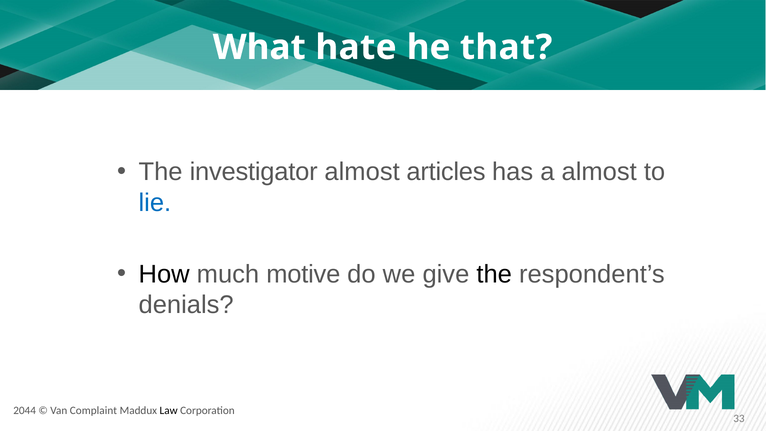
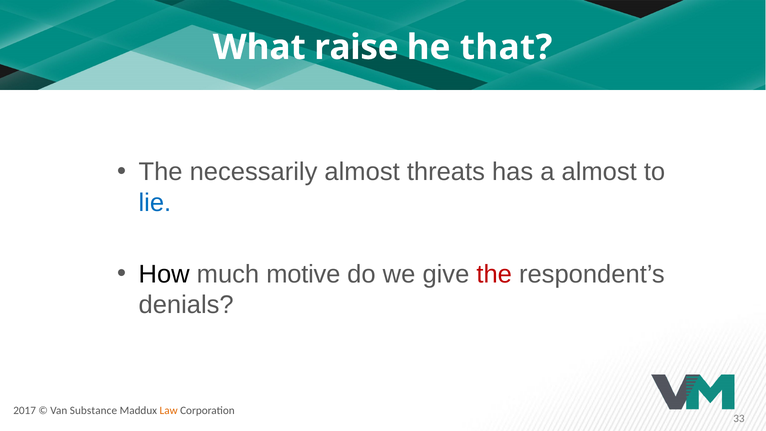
hate: hate -> raise
investigator: investigator -> necessarily
articles: articles -> threats
the at (494, 274) colour: black -> red
2044: 2044 -> 2017
Complaint: Complaint -> Substance
Law colour: black -> orange
